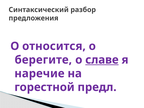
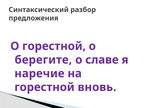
О относится: относится -> горестной
славе underline: present -> none
предл: предл -> вновь
